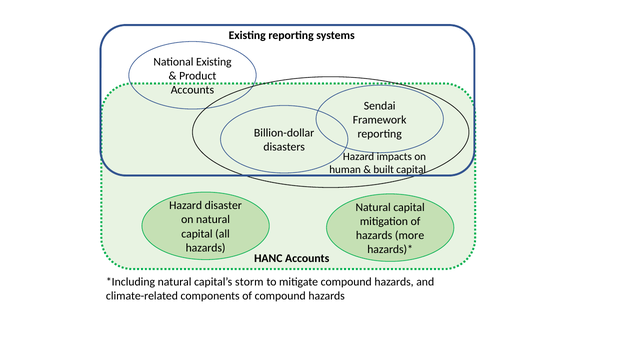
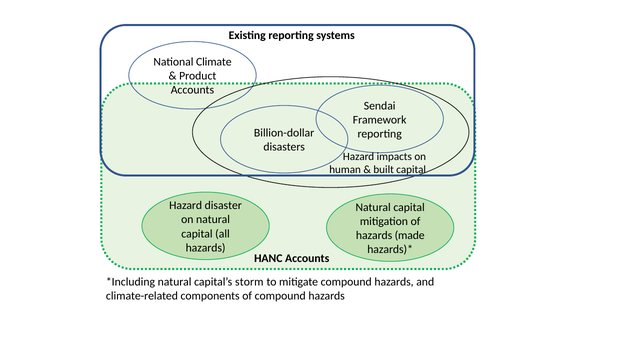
National Existing: Existing -> Climate
more: more -> made
